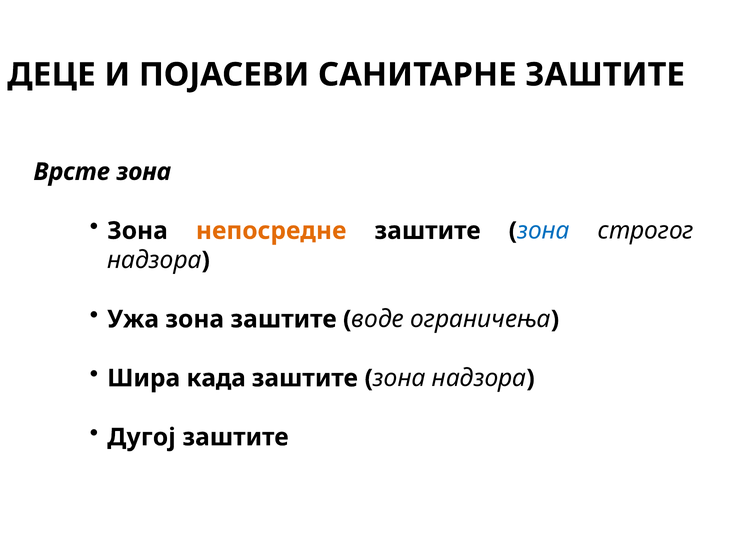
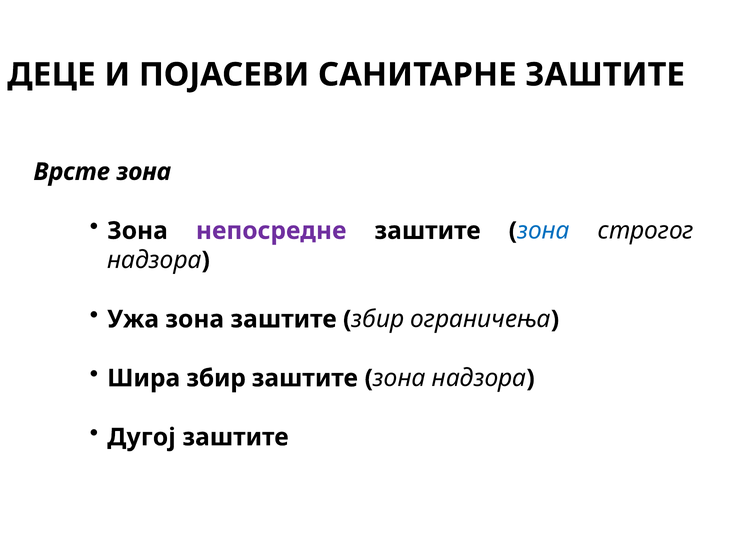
непосредне colour: orange -> purple
воде at (378, 320): воде -> збир
Шира када: када -> збир
